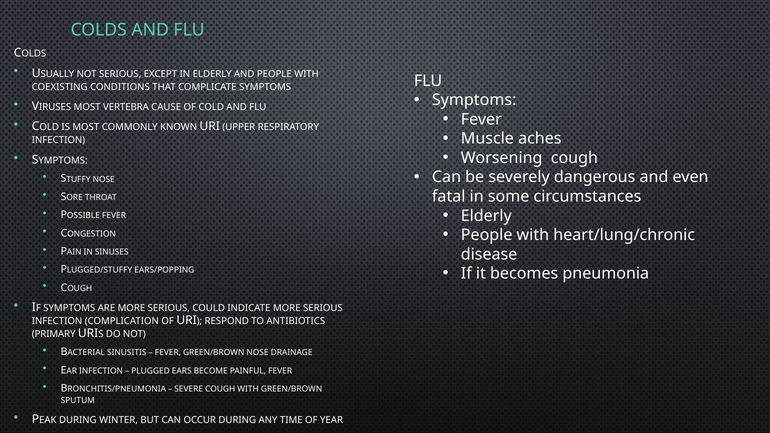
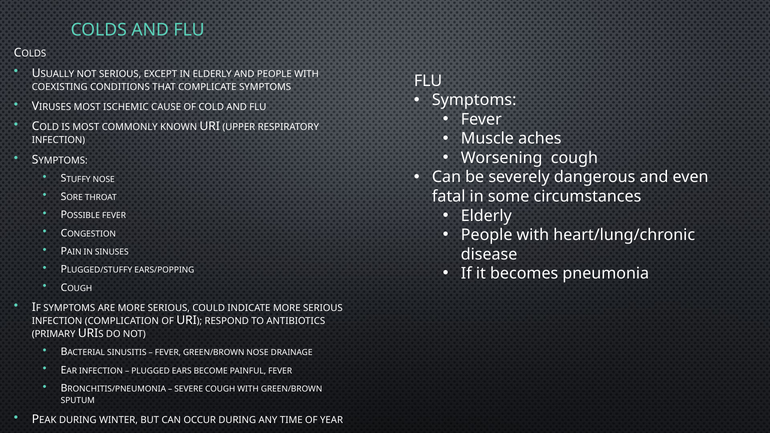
VERTEBRA: VERTEBRA -> ISCHEMIC
